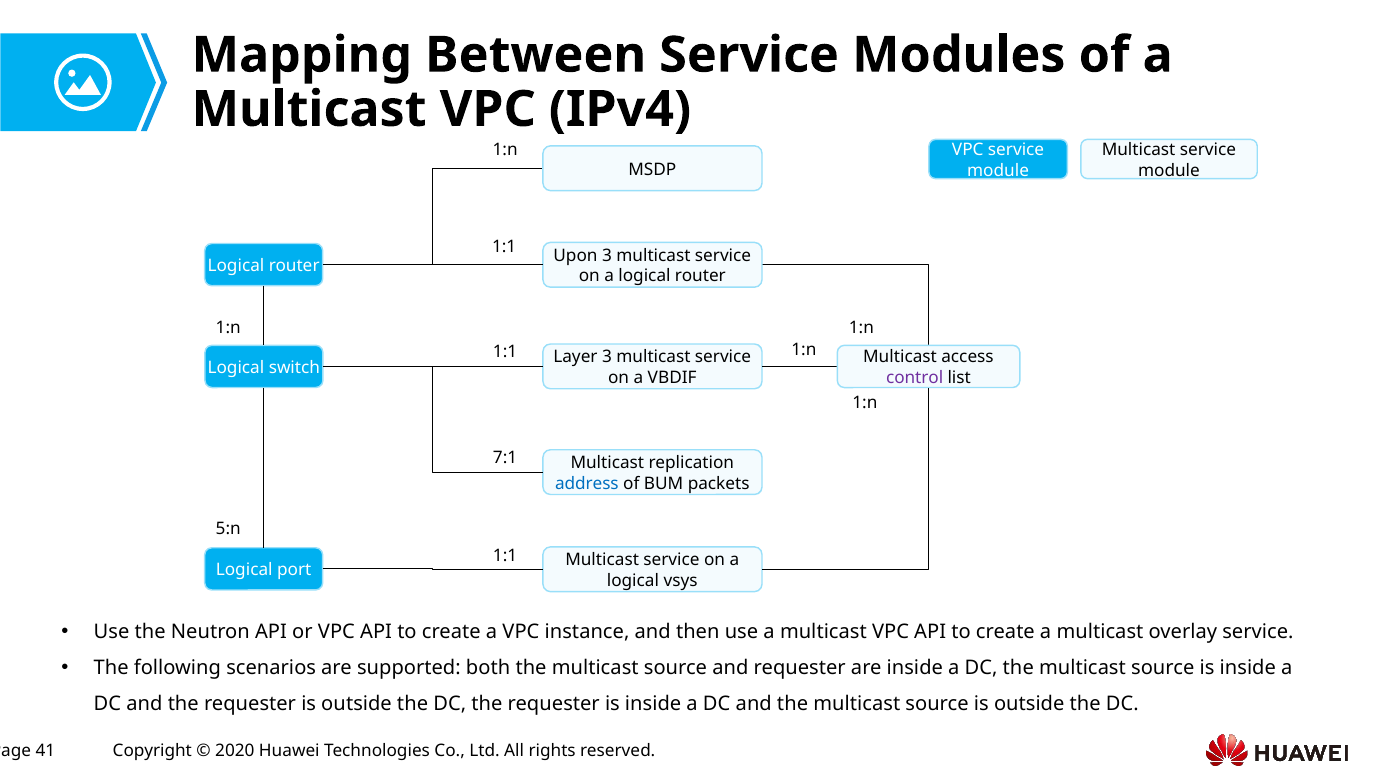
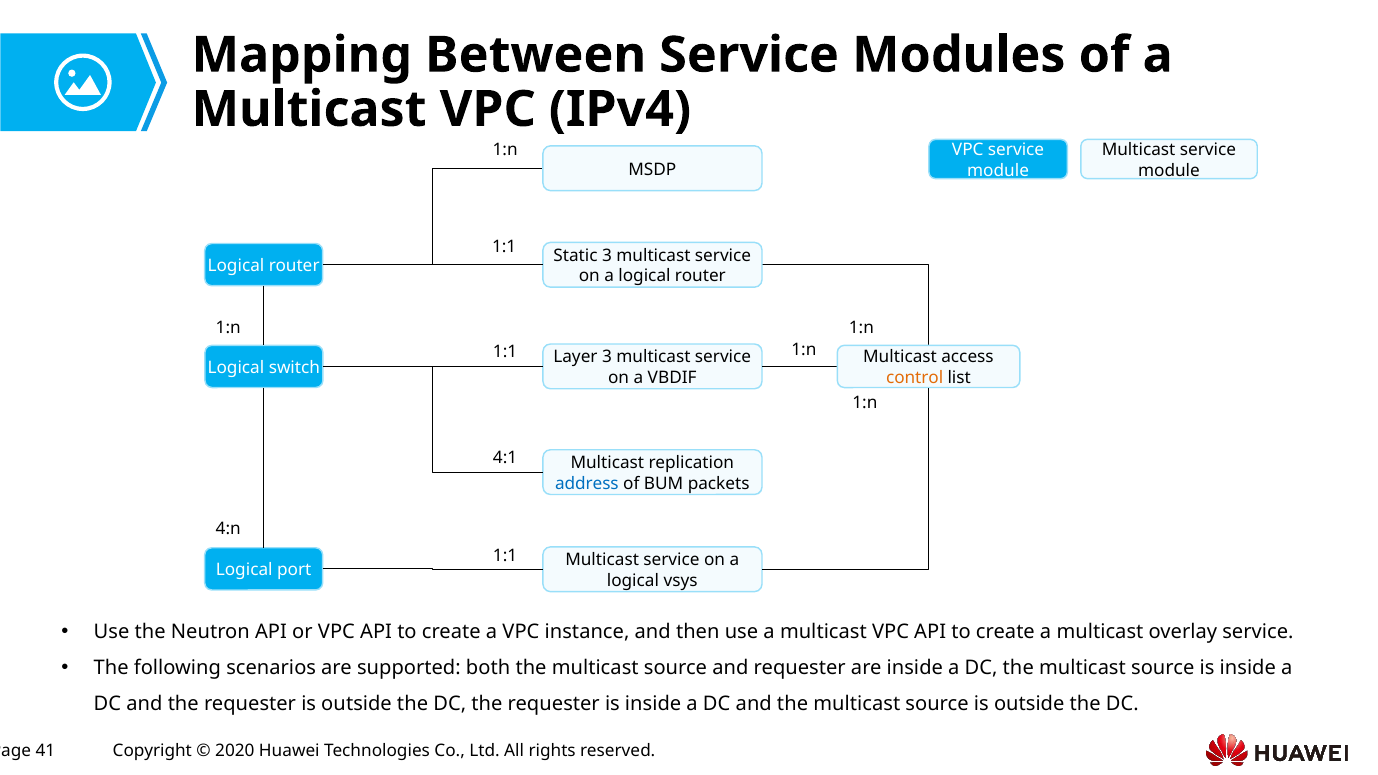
Upon: Upon -> Static
control colour: purple -> orange
7:1: 7:1 -> 4:1
5:n: 5:n -> 4:n
